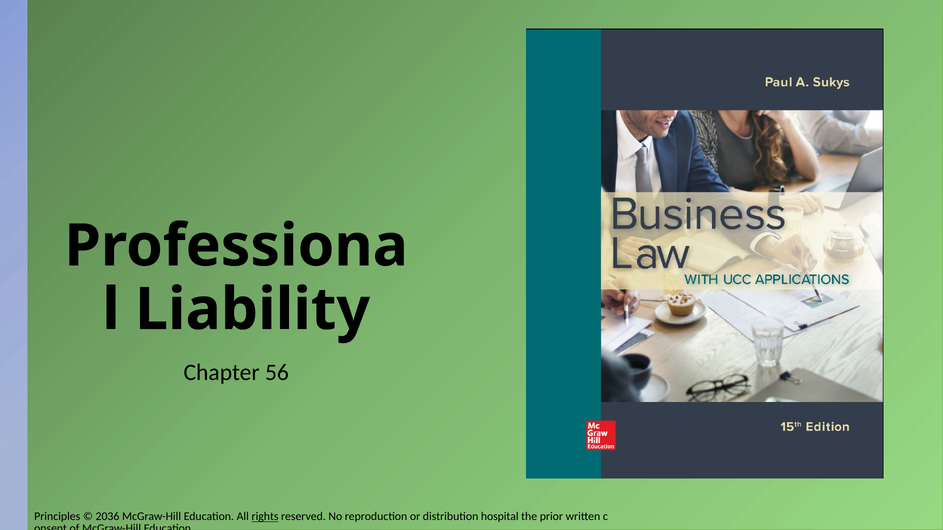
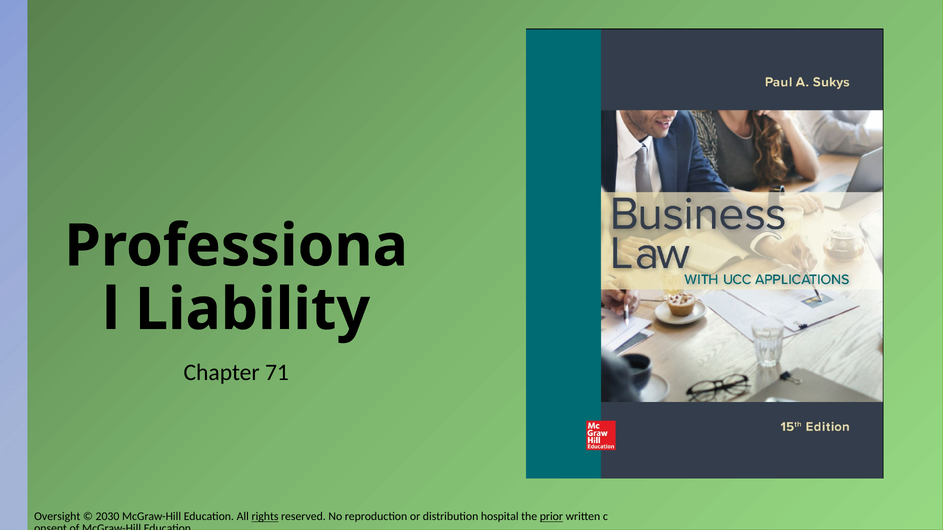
56: 56 -> 71
Principles: Principles -> Oversight
2036: 2036 -> 2030
prior underline: none -> present
